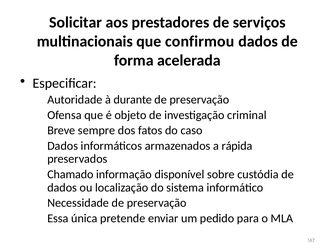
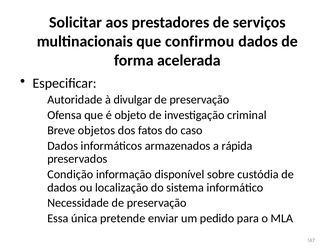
durante: durante -> divulgar
sempre: sempre -> objetos
Chamado: Chamado -> Condição
